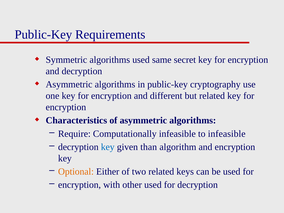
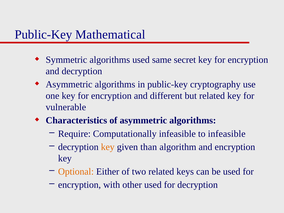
Requirements: Requirements -> Mathematical
encryption at (66, 107): encryption -> vulnerable
key at (108, 147) colour: blue -> orange
